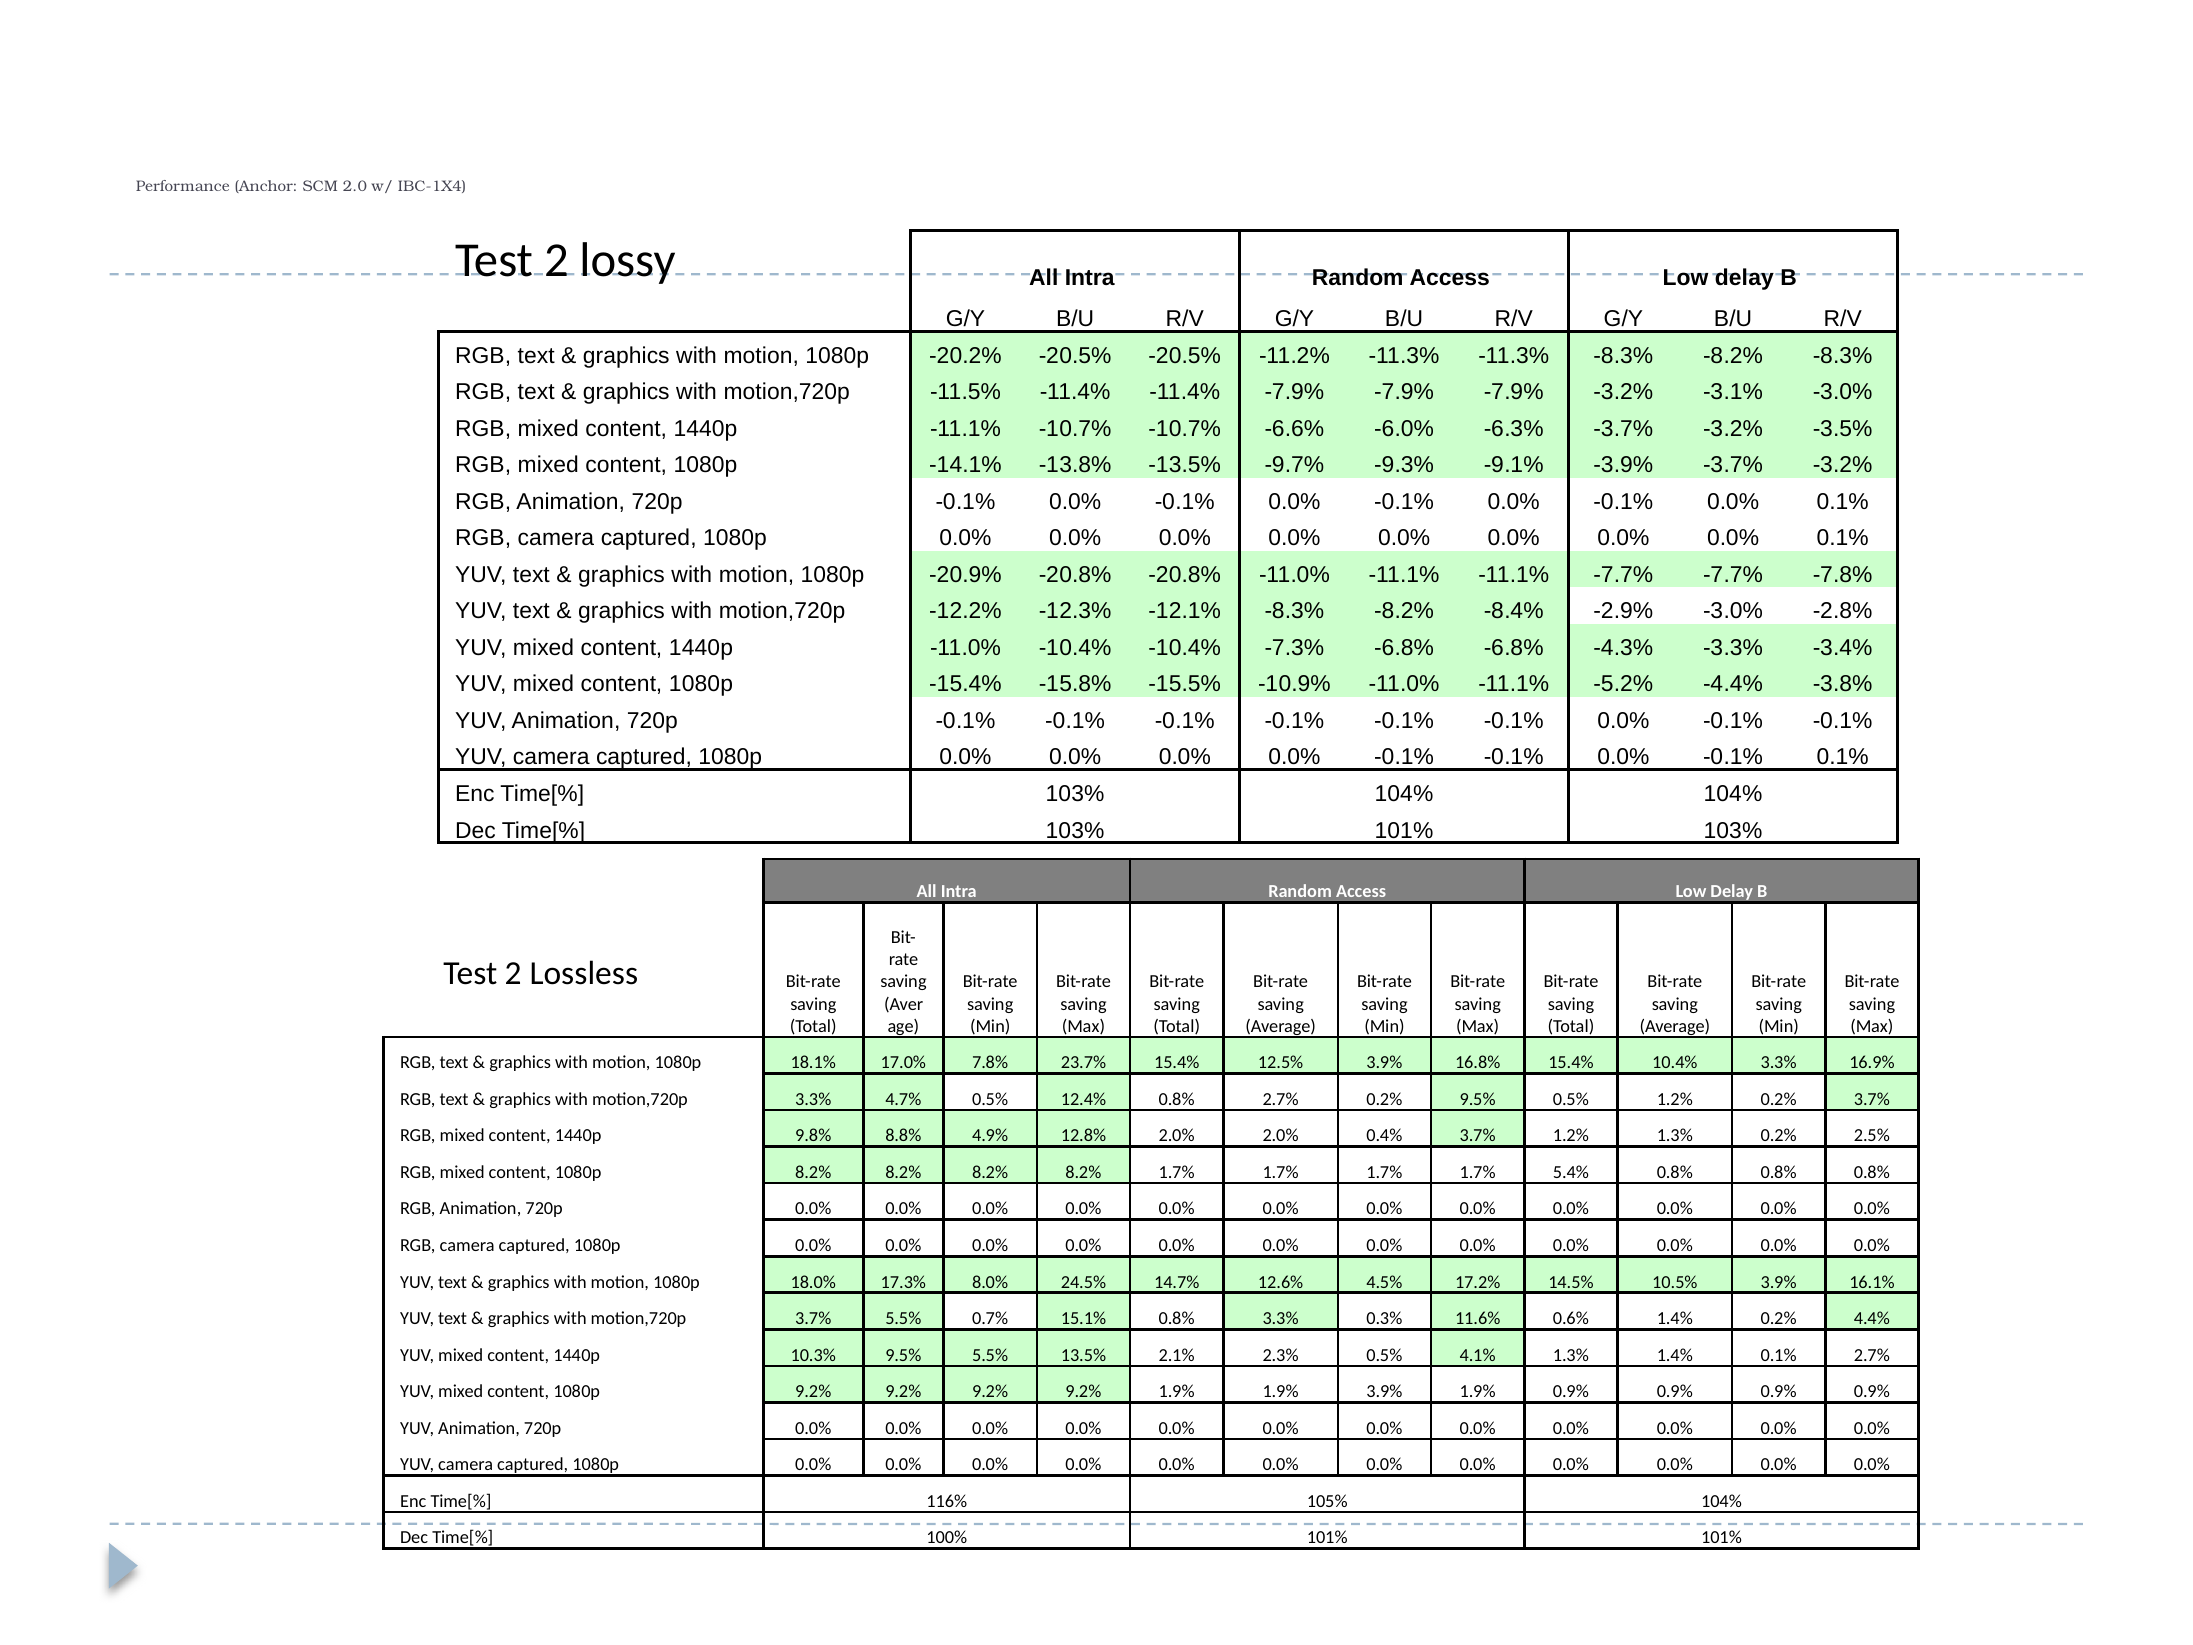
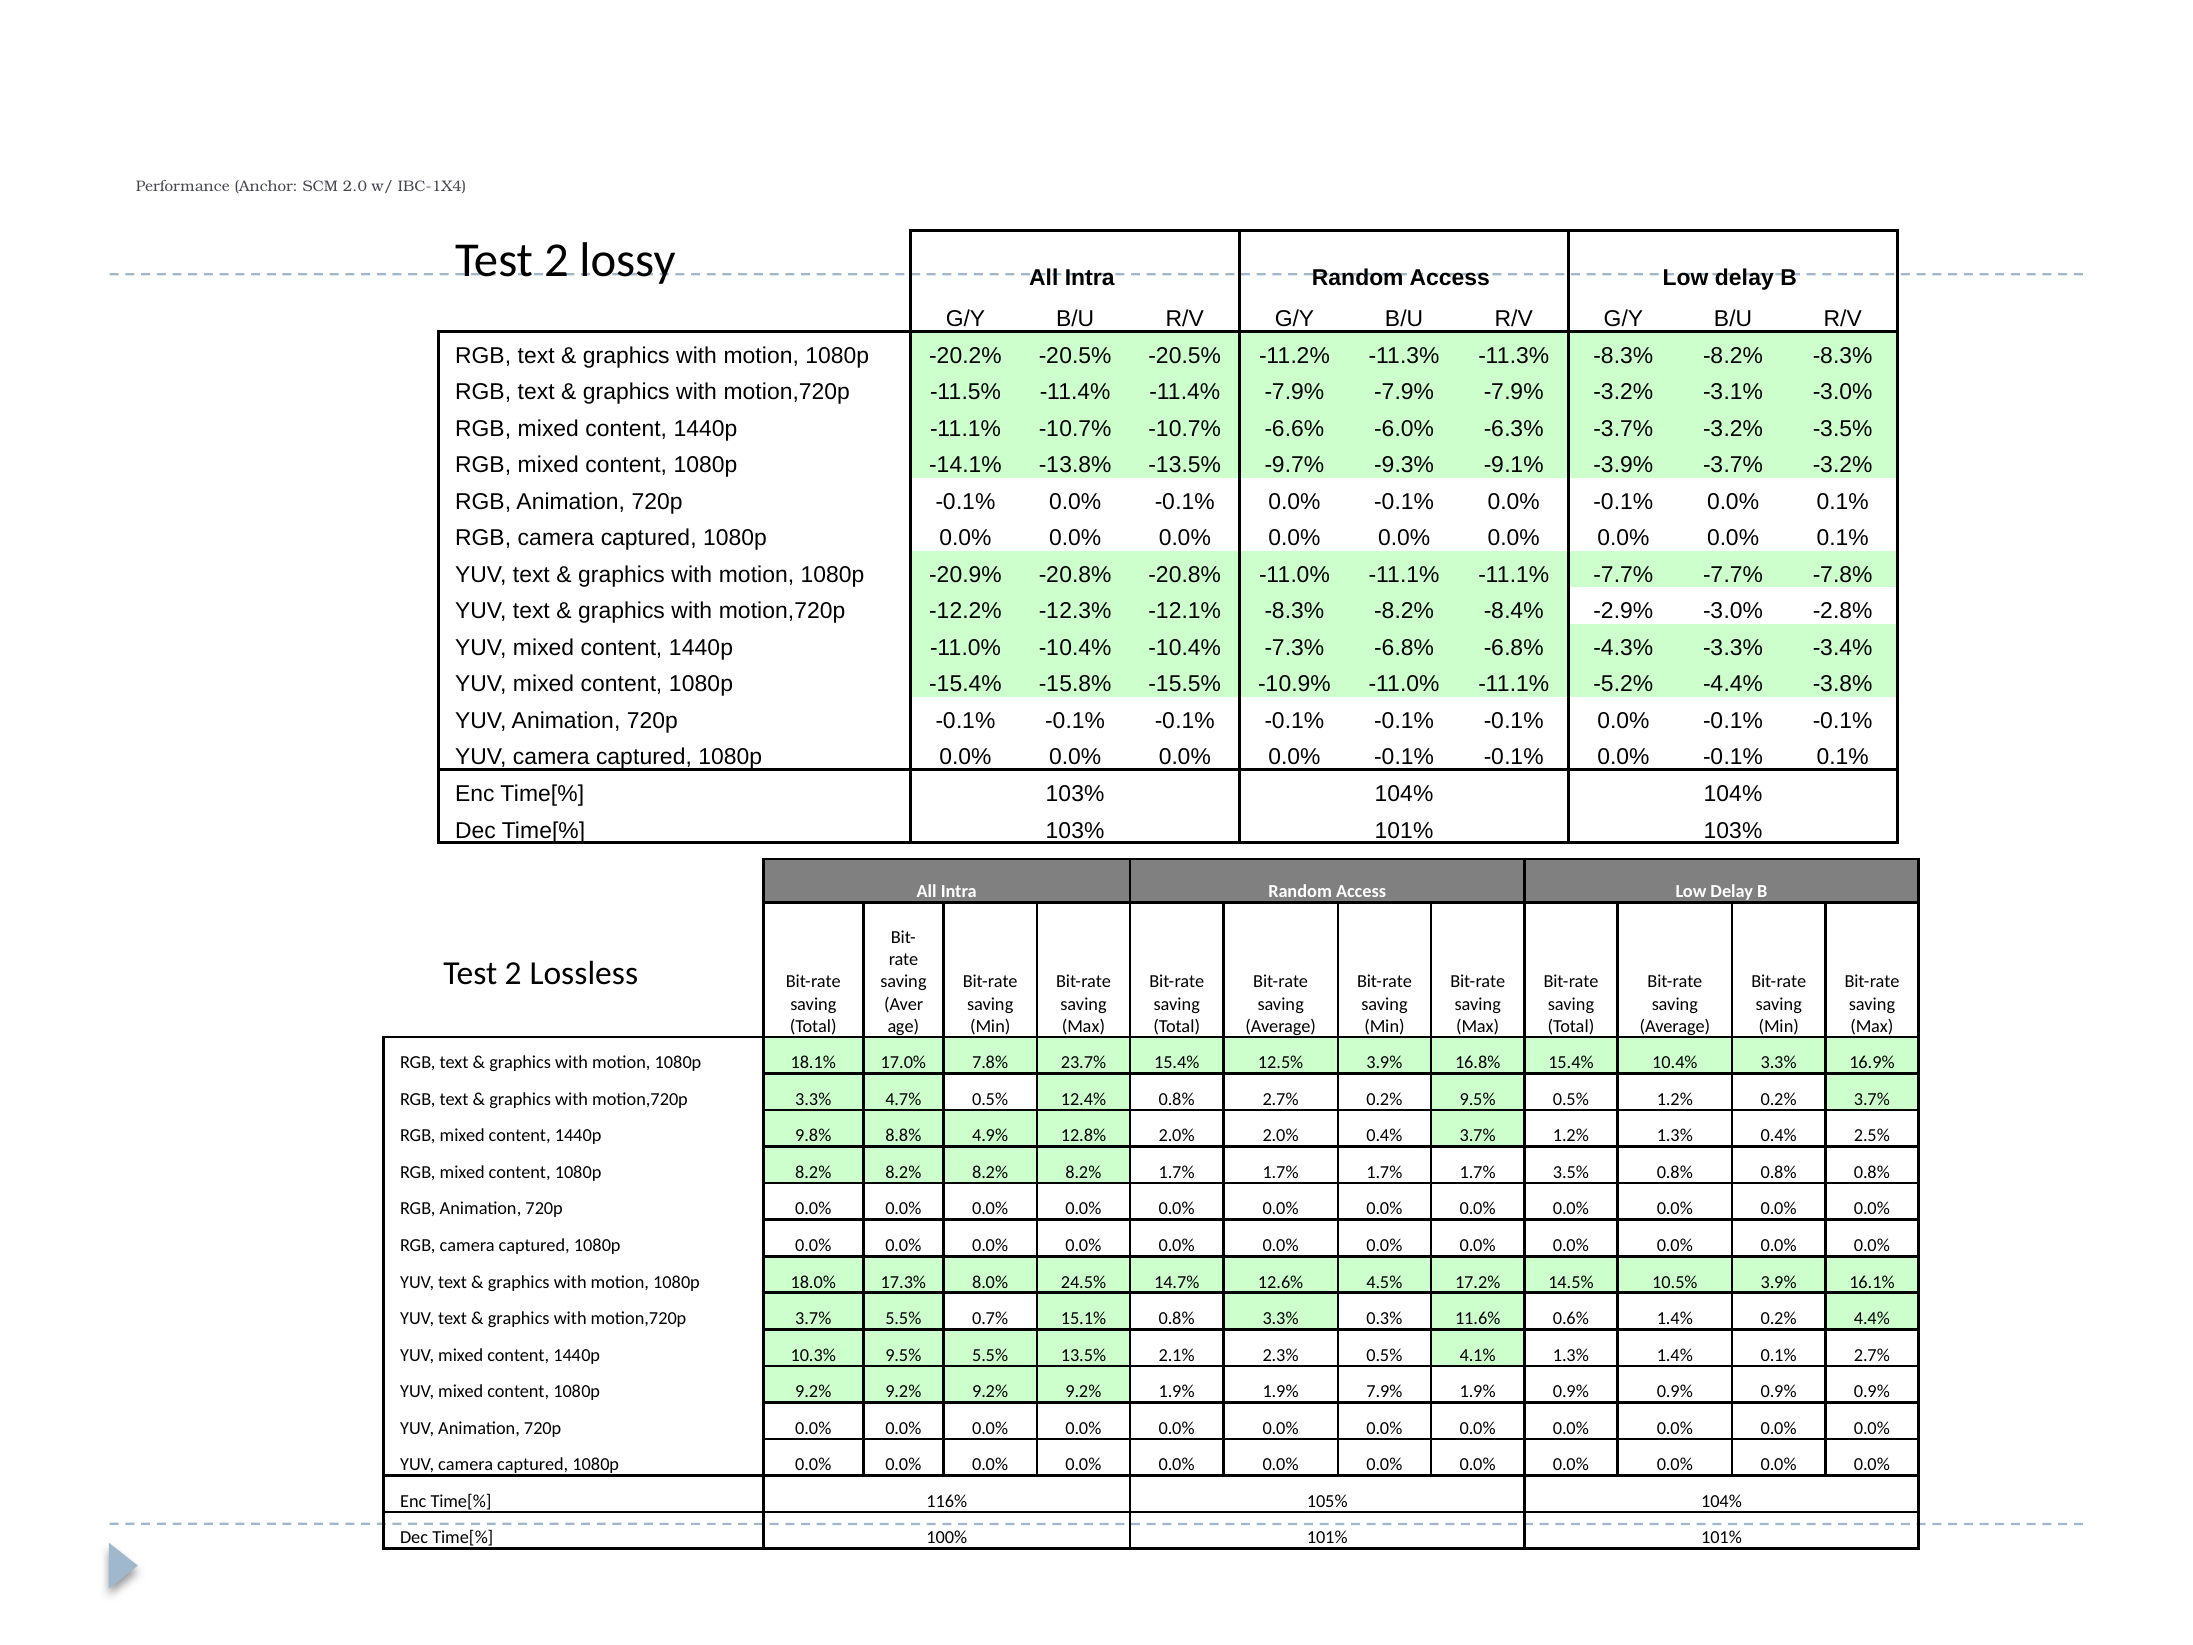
1.3% 0.2%: 0.2% -> 0.4%
5.4%: 5.4% -> 3.5%
1.9% 3.9%: 3.9% -> 7.9%
